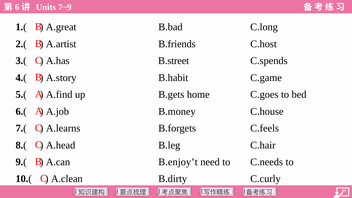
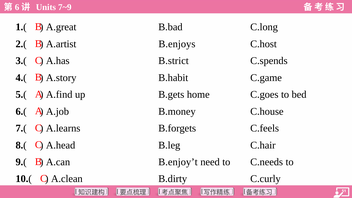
B.friends: B.friends -> B.enjoys
B.street: B.street -> B.strict
